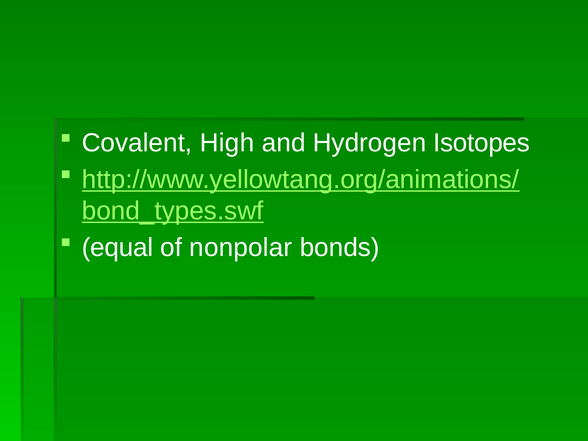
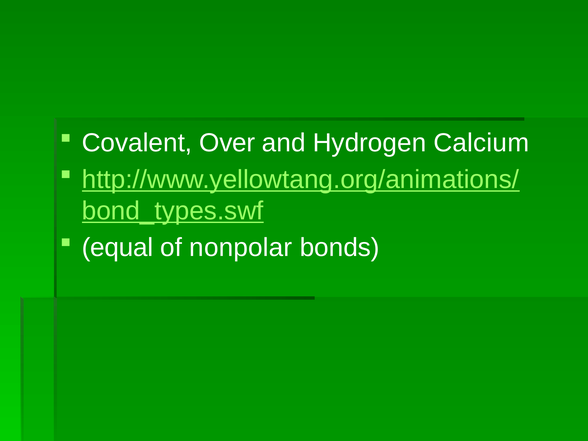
High: High -> Over
Isotopes: Isotopes -> Calcium
